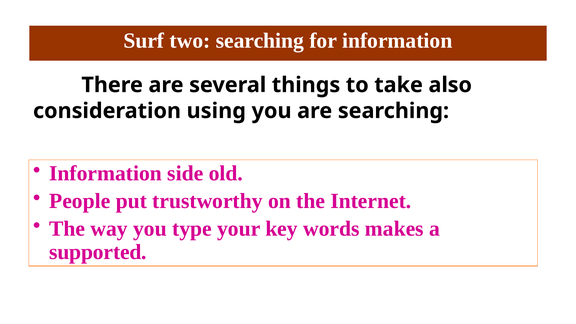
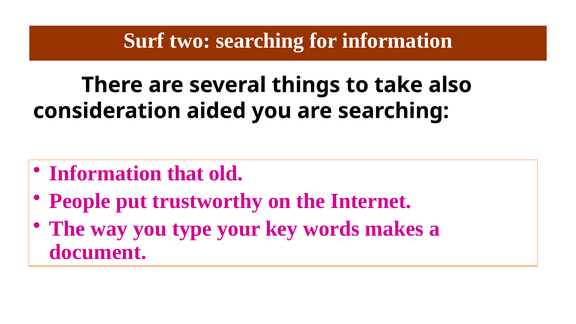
using: using -> aided
side: side -> that
supported: supported -> document
